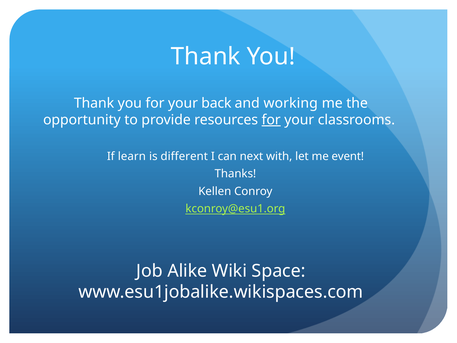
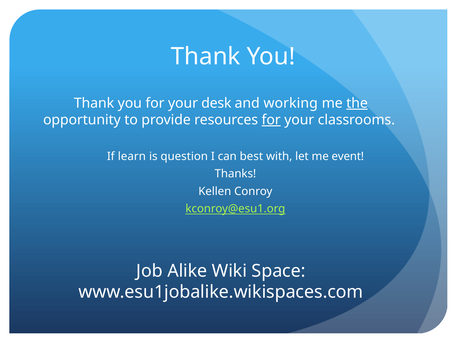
back: back -> desk
the underline: none -> present
different: different -> question
next: next -> best
